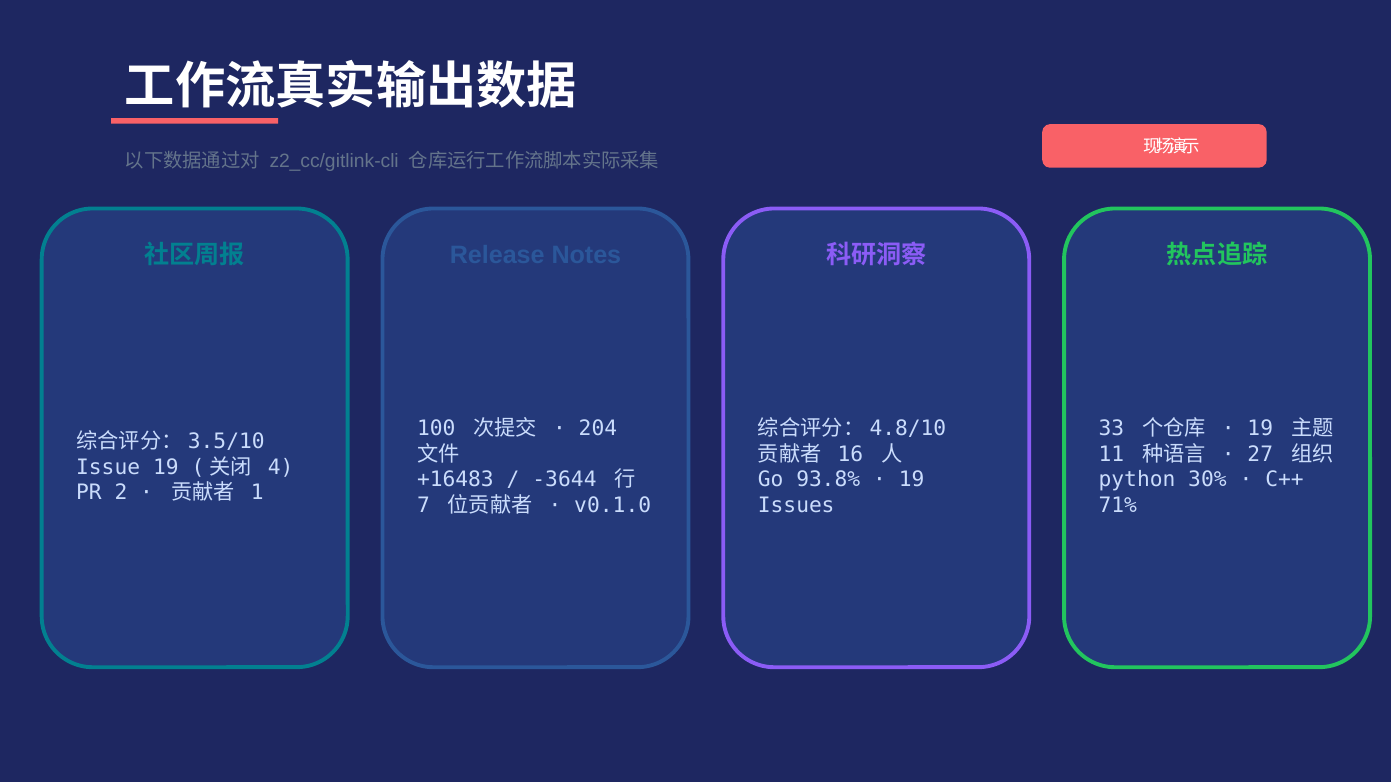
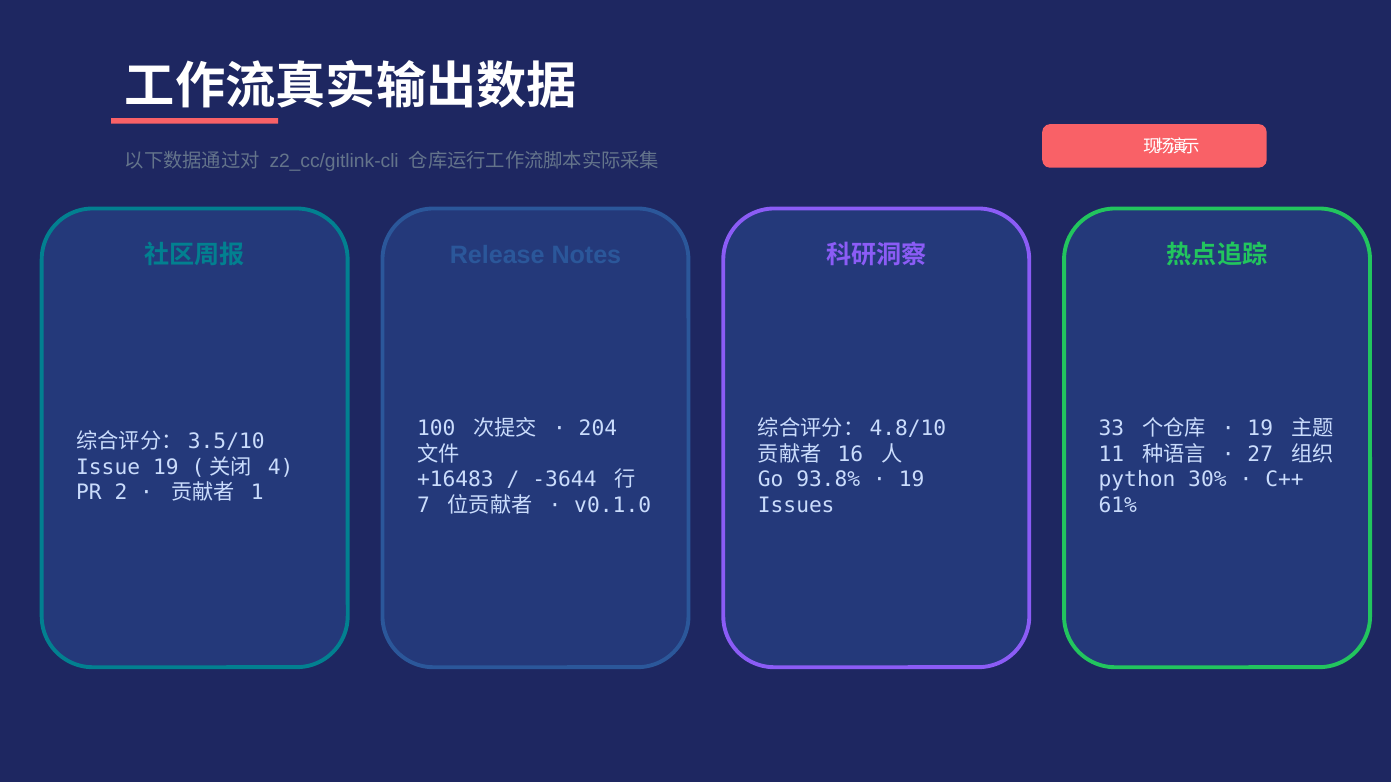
71%: 71% -> 61%
